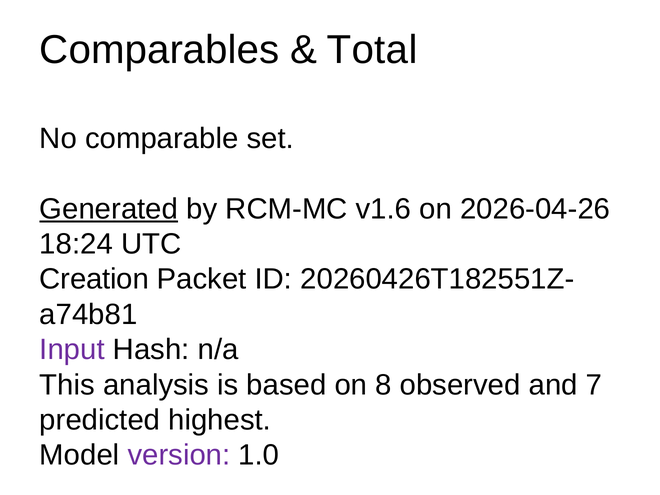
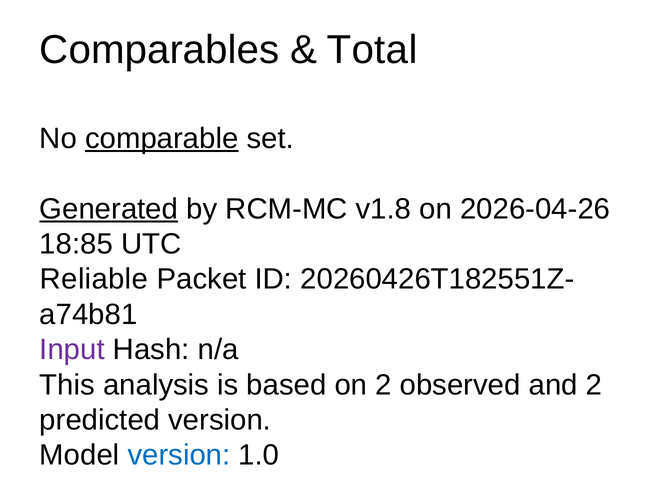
comparable underline: none -> present
v1.6: v1.6 -> v1.8
18:24: 18:24 -> 18:85
Creation: Creation -> Reliable
on 8: 8 -> 2
and 7: 7 -> 2
predicted highest: highest -> version
version at (179, 455) colour: purple -> blue
